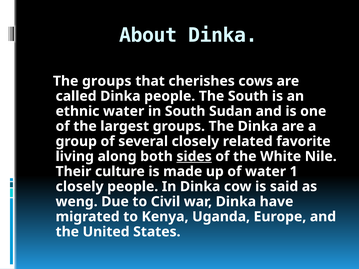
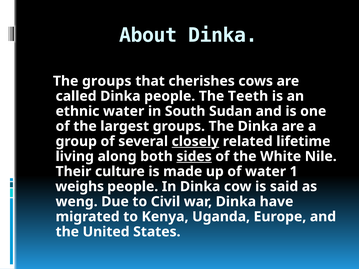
The South: South -> Teeth
closely at (195, 141) underline: none -> present
favorite: favorite -> lifetime
closely at (80, 187): closely -> weighs
